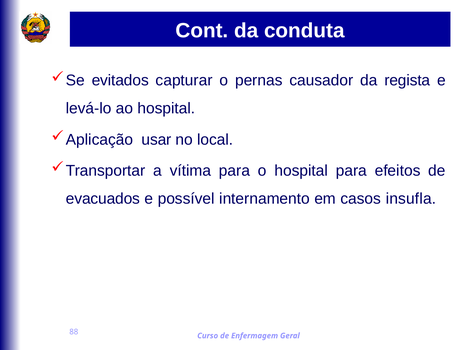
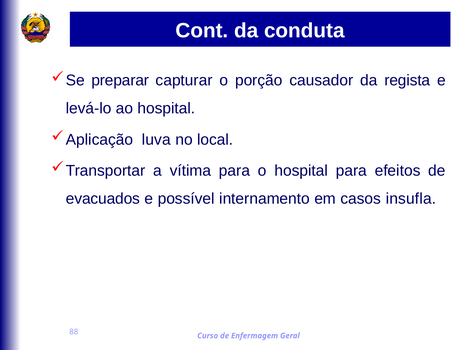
evitados: evitados -> preparar
pernas: pernas -> porção
usar: usar -> luva
